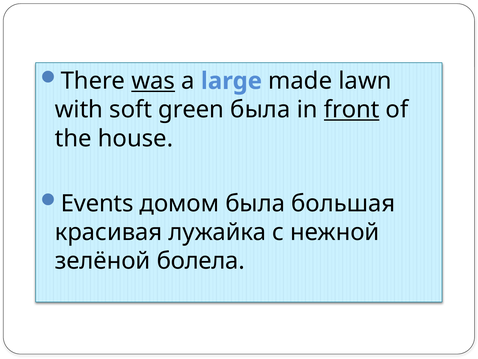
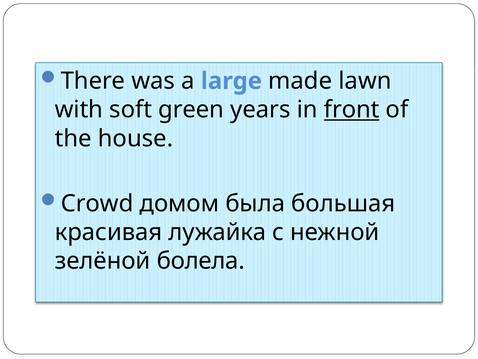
was underline: present -> none
green была: была -> years
Events: Events -> Crowd
